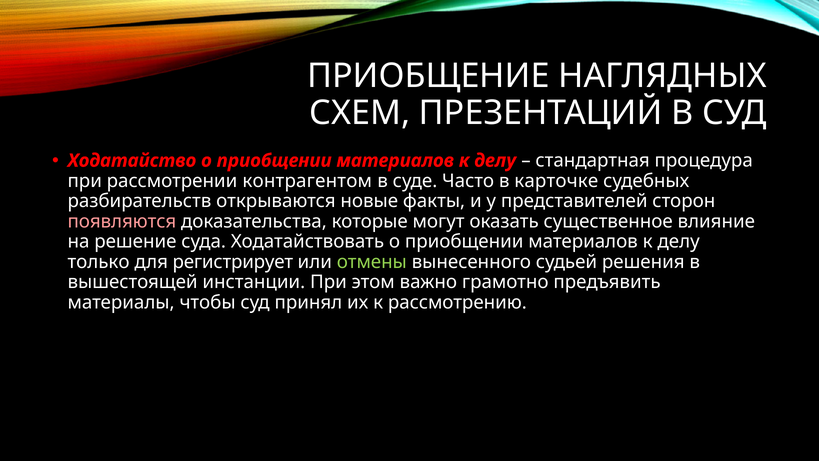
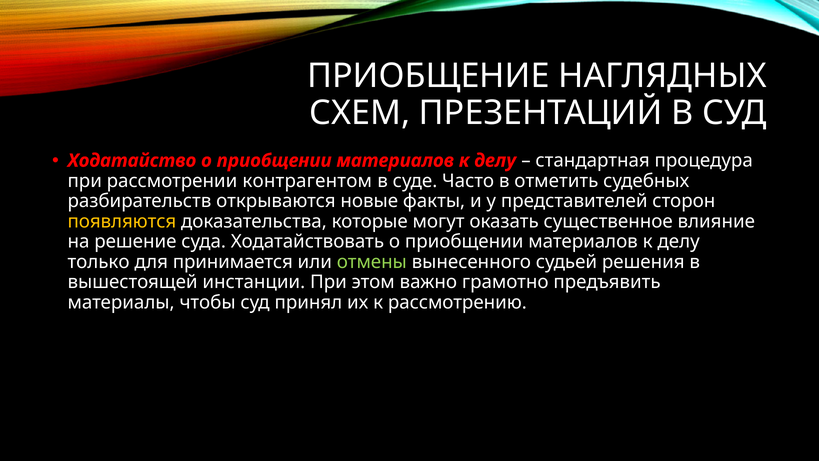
карточке: карточке -> отметить
появляются colour: pink -> yellow
регистрирует: регистрирует -> принимается
